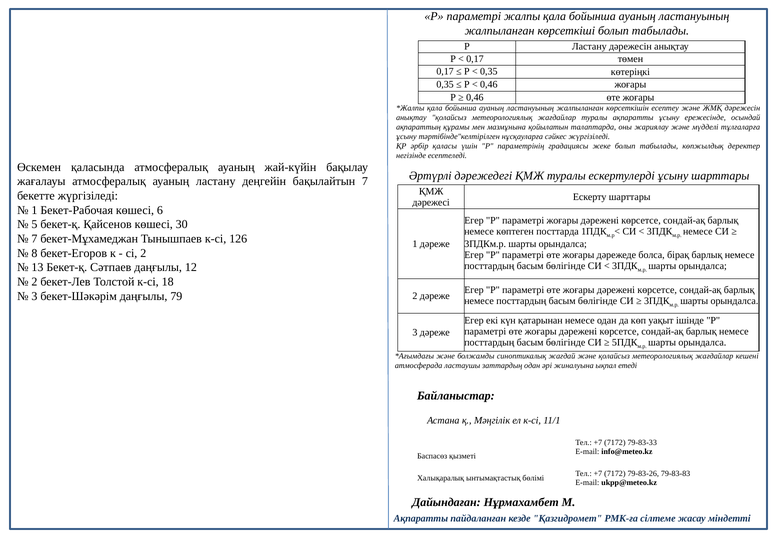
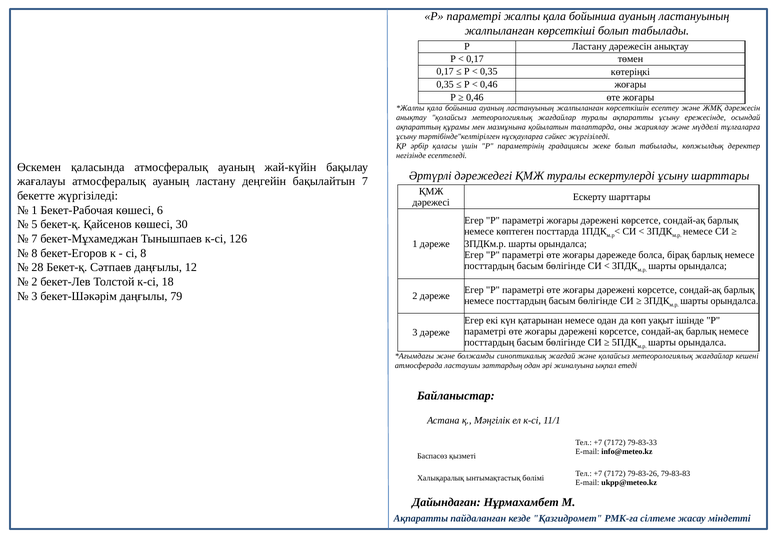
сі 2: 2 -> 8
13: 13 -> 28
